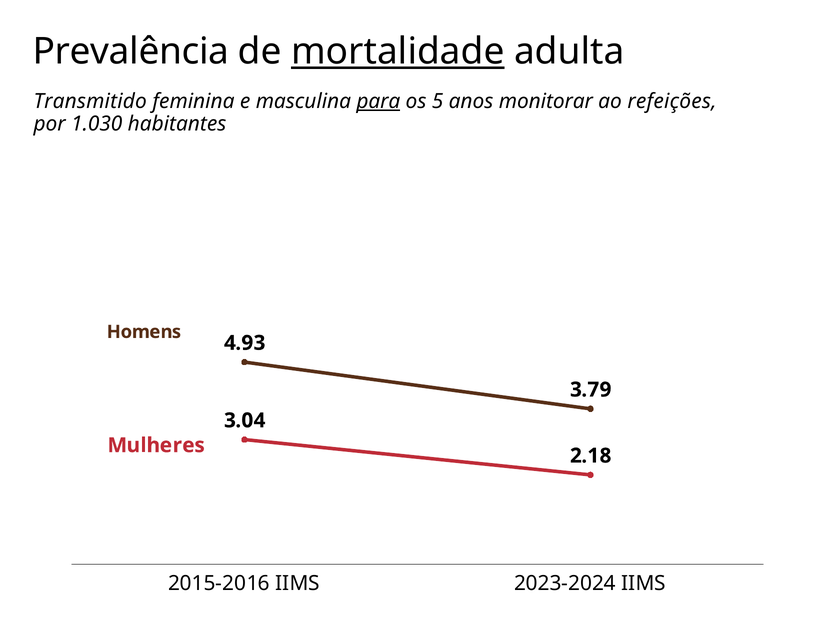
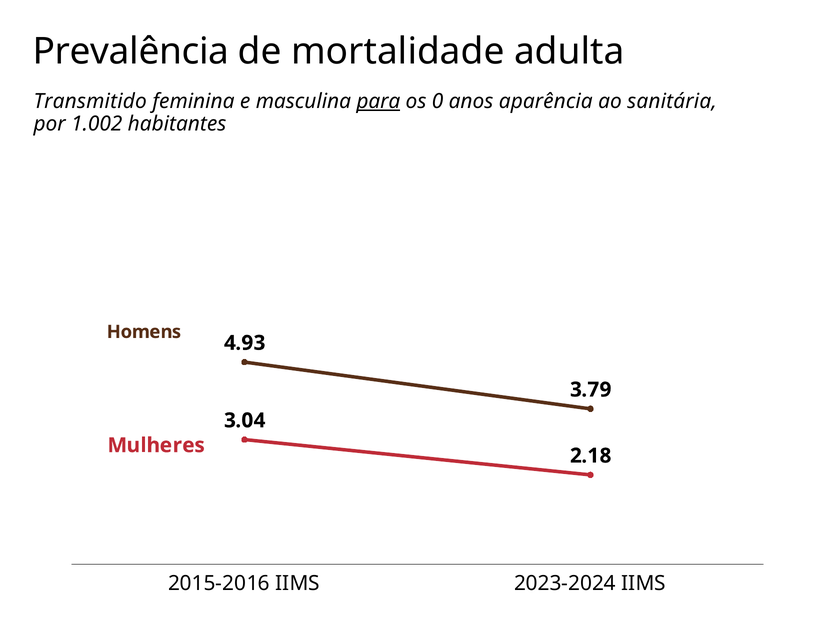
mortalidade underline: present -> none
5: 5 -> 0
monitorar: monitorar -> aparência
refeições: refeições -> sanitária
1.030: 1.030 -> 1.002
